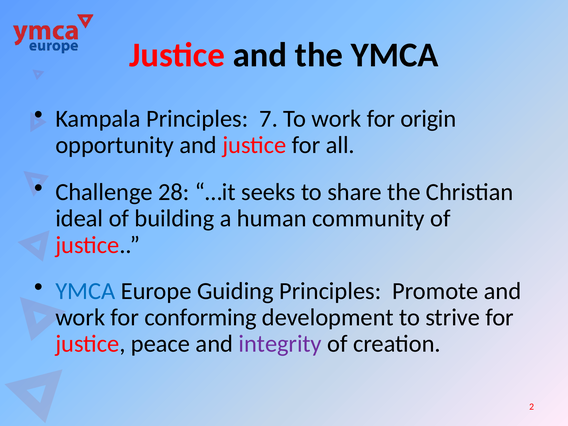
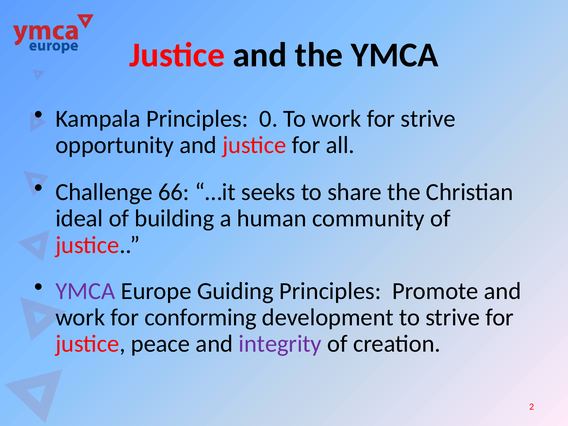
7: 7 -> 0
for origin: origin -> strive
28: 28 -> 66
YMCA at (85, 291) colour: blue -> purple
